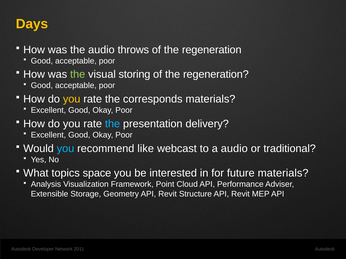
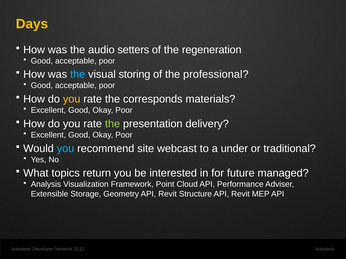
throws: throws -> setters
the at (78, 75) colour: light green -> light blue
regeneration at (216, 75): regeneration -> professional
the at (113, 124) colour: light blue -> light green
like: like -> site
a audio: audio -> under
space: space -> return
future materials: materials -> managed
